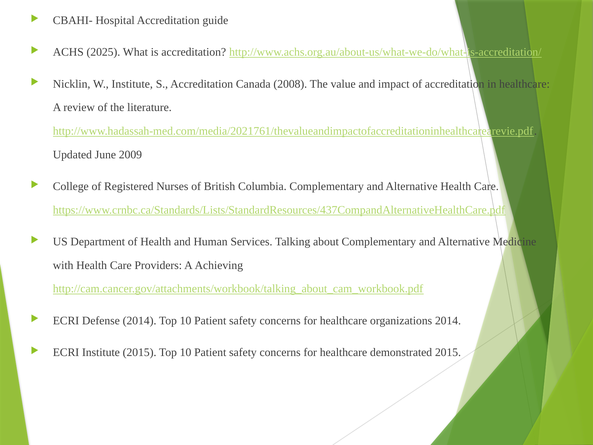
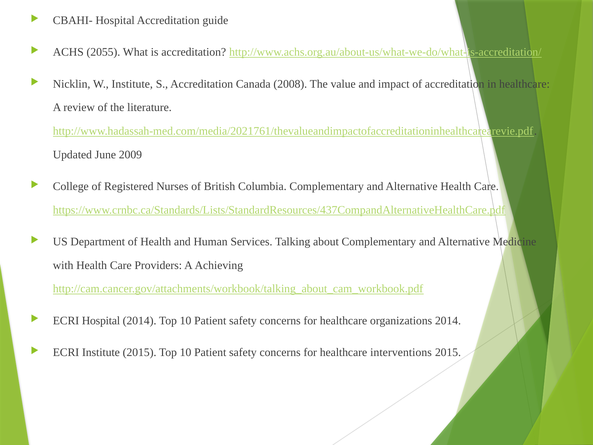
2025: 2025 -> 2055
ECRI Defense: Defense -> Hospital
demonstrated: demonstrated -> interventions
